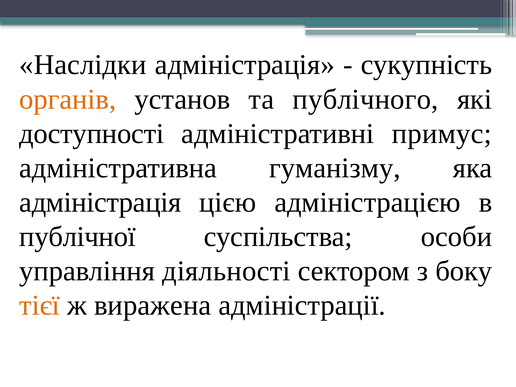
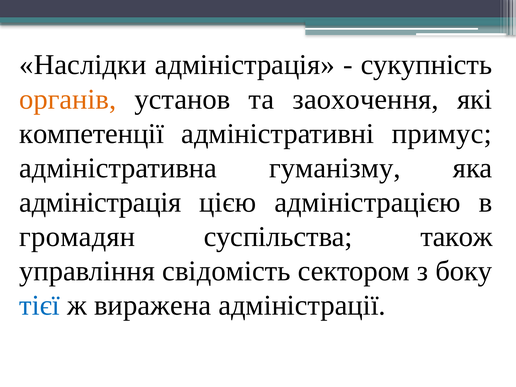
публічного: публічного -> заохочення
доступності: доступності -> компетенції
публічної: публічної -> громадян
особи: особи -> також
діяльності: діяльності -> свідомість
тієї colour: orange -> blue
